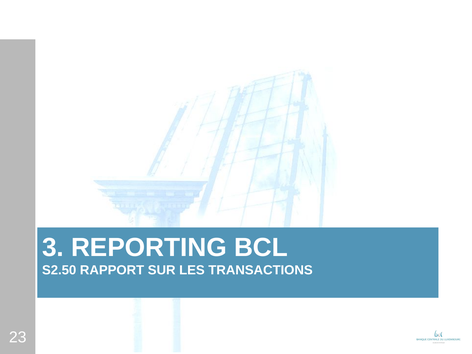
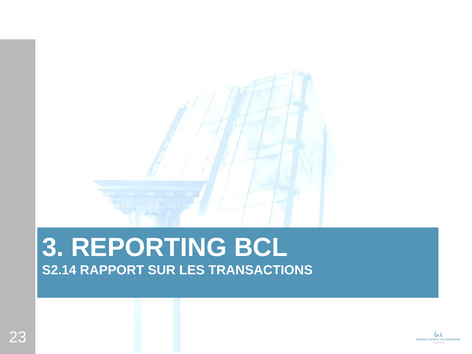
S2.50: S2.50 -> S2.14
